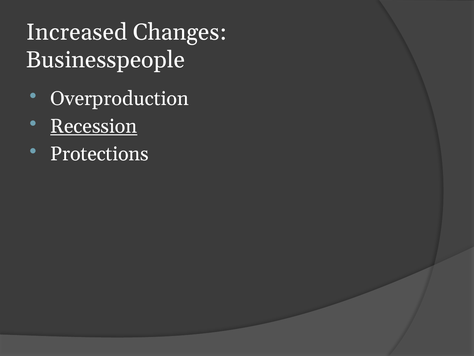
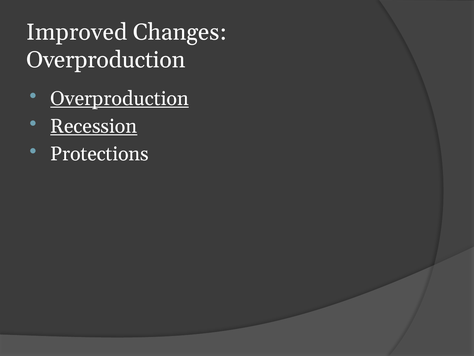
Increased: Increased -> Improved
Businesspeople at (106, 60): Businesspeople -> Overproduction
Overproduction at (120, 99) underline: none -> present
